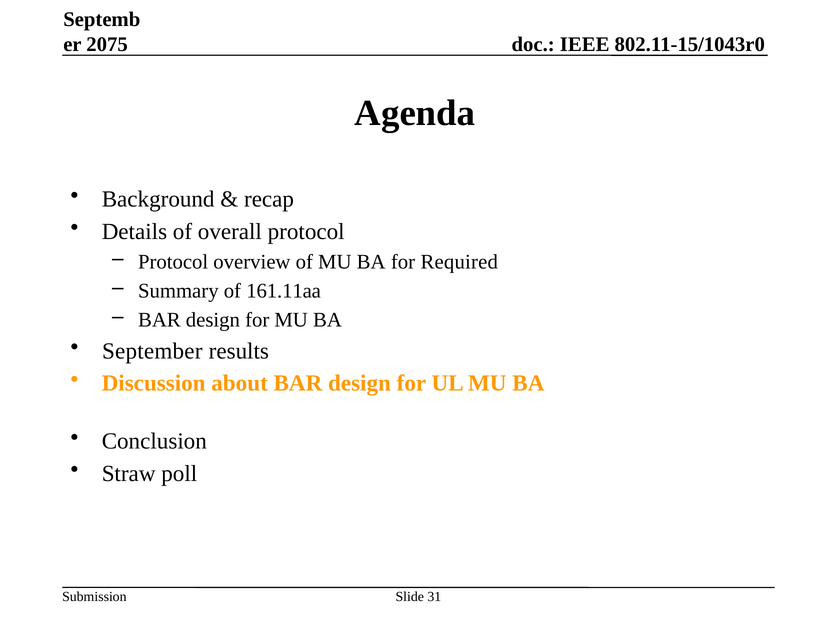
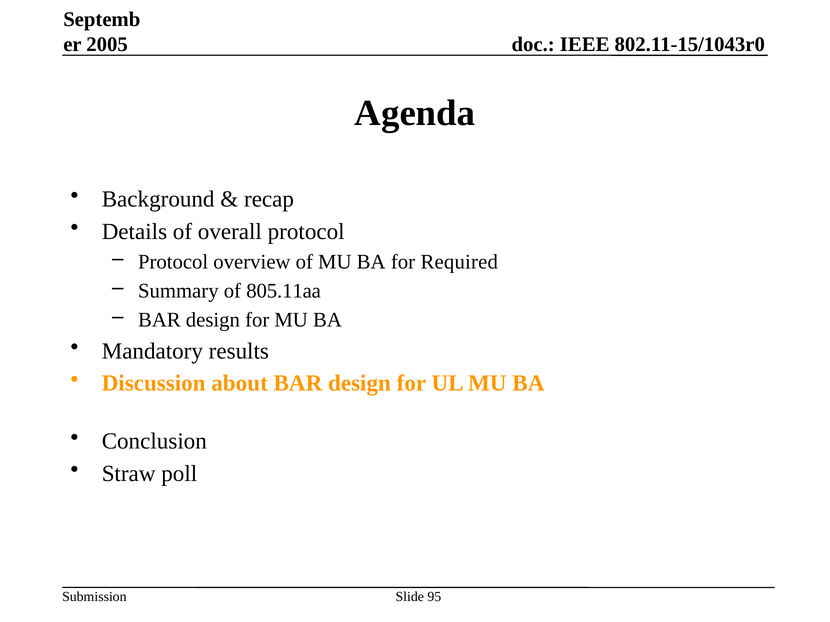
2075: 2075 -> 2005
161.11aa: 161.11aa -> 805.11aa
September: September -> Mandatory
31: 31 -> 95
